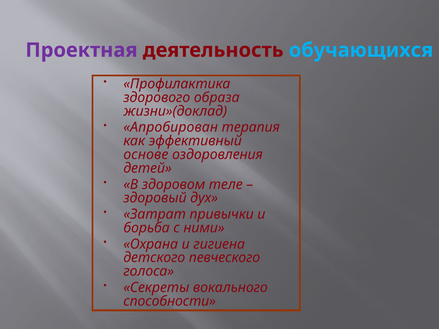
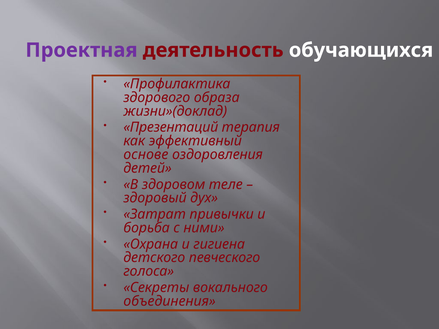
обучающихся colour: light blue -> white
Апробирован: Апробирован -> Презентаций
способности: способности -> объединения
